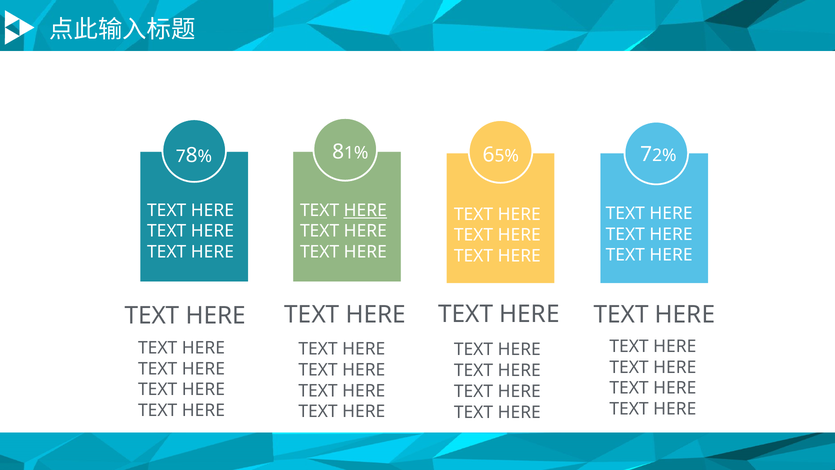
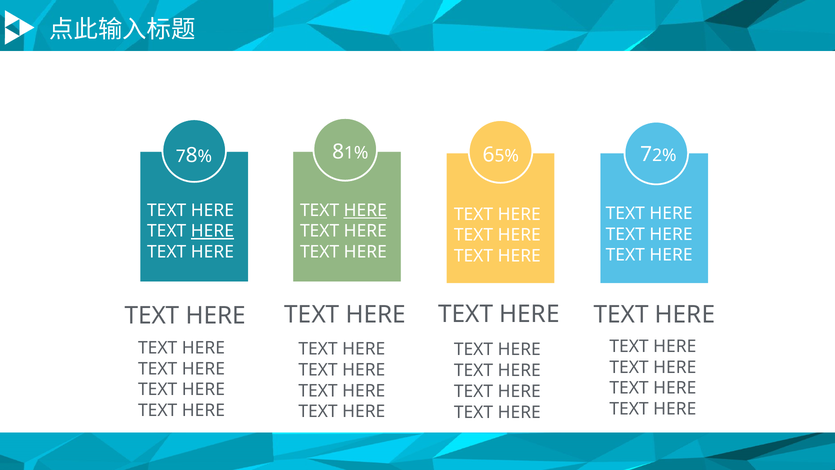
HERE at (212, 231) underline: none -> present
